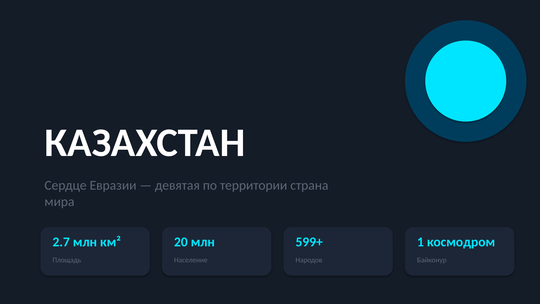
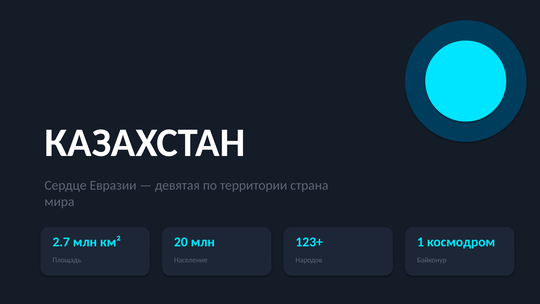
599+: 599+ -> 123+
